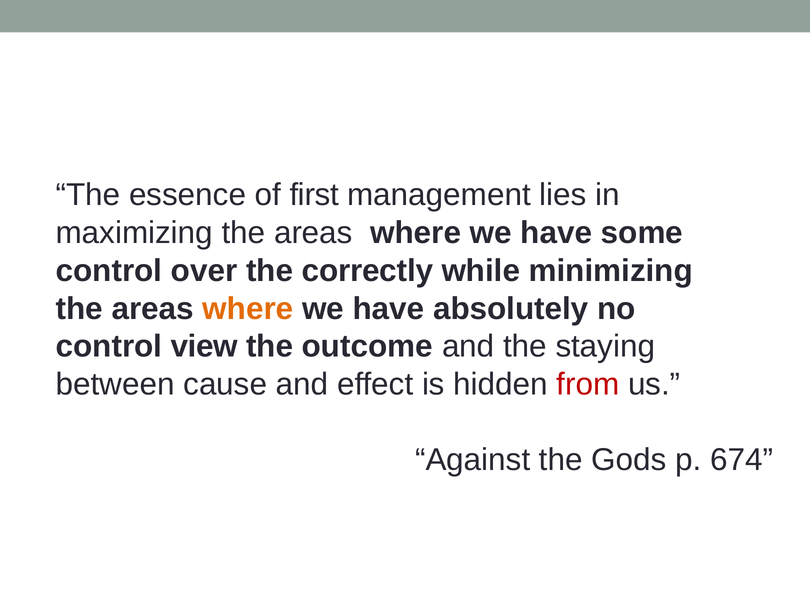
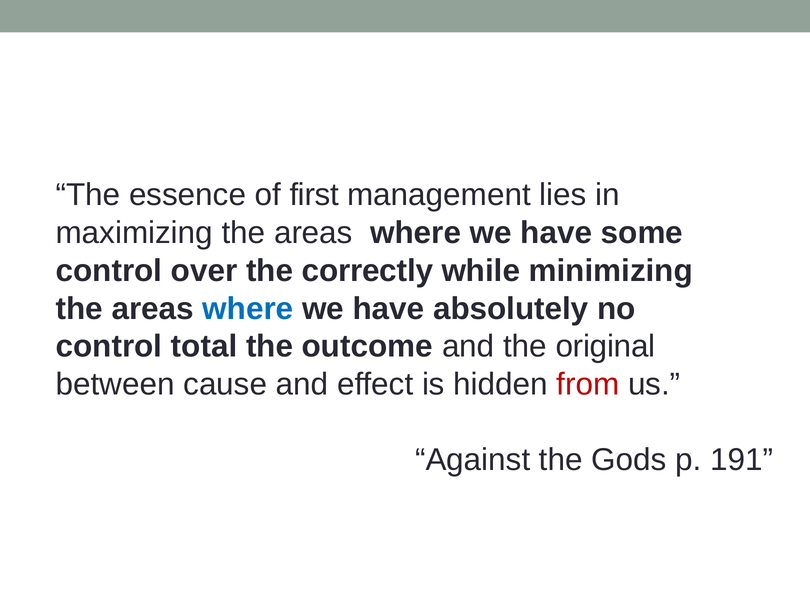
where at (248, 308) colour: orange -> blue
view: view -> total
staying: staying -> original
674: 674 -> 191
